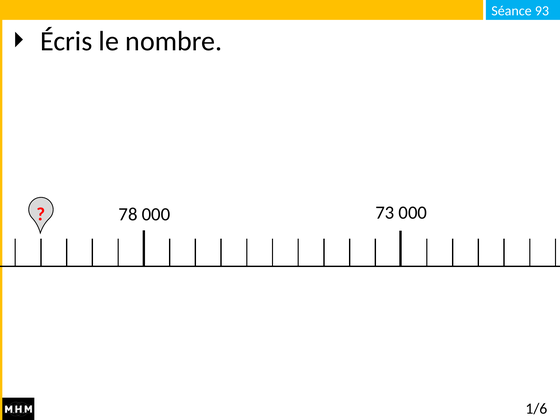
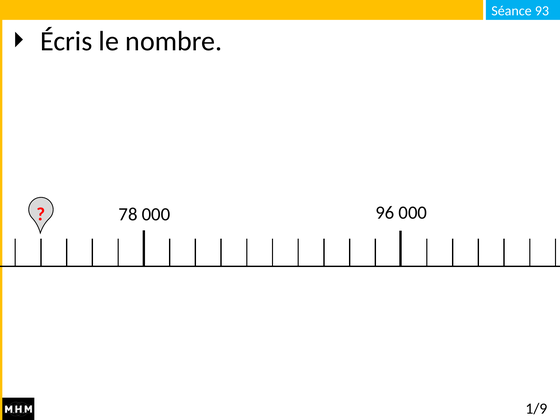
73: 73 -> 96
1/6: 1/6 -> 1/9
